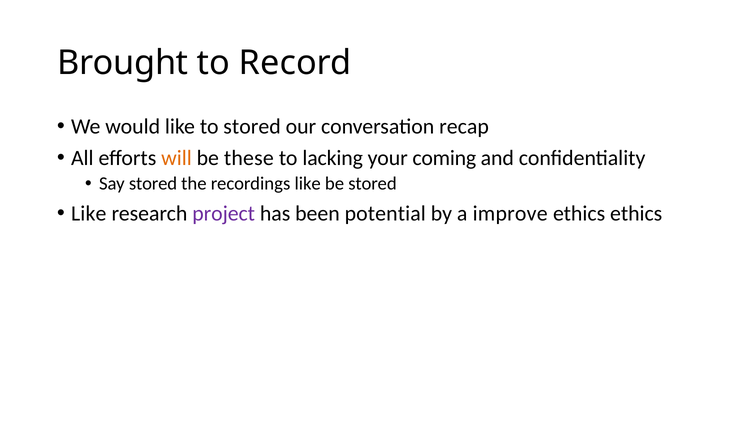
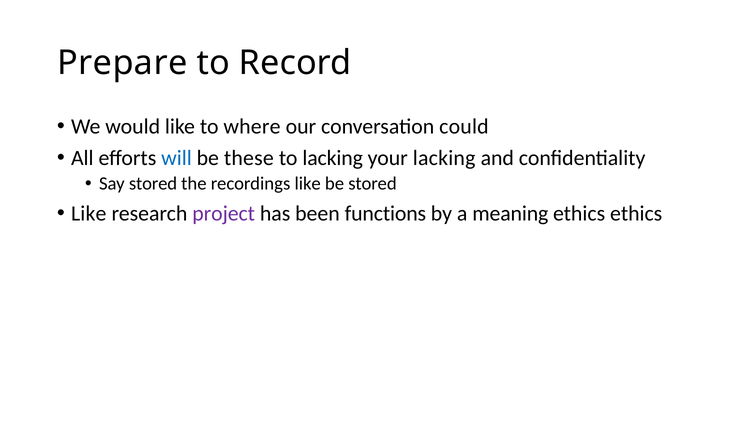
Brought: Brought -> Prepare
to stored: stored -> where
recap: recap -> could
will colour: orange -> blue
your coming: coming -> lacking
potential: potential -> functions
improve: improve -> meaning
